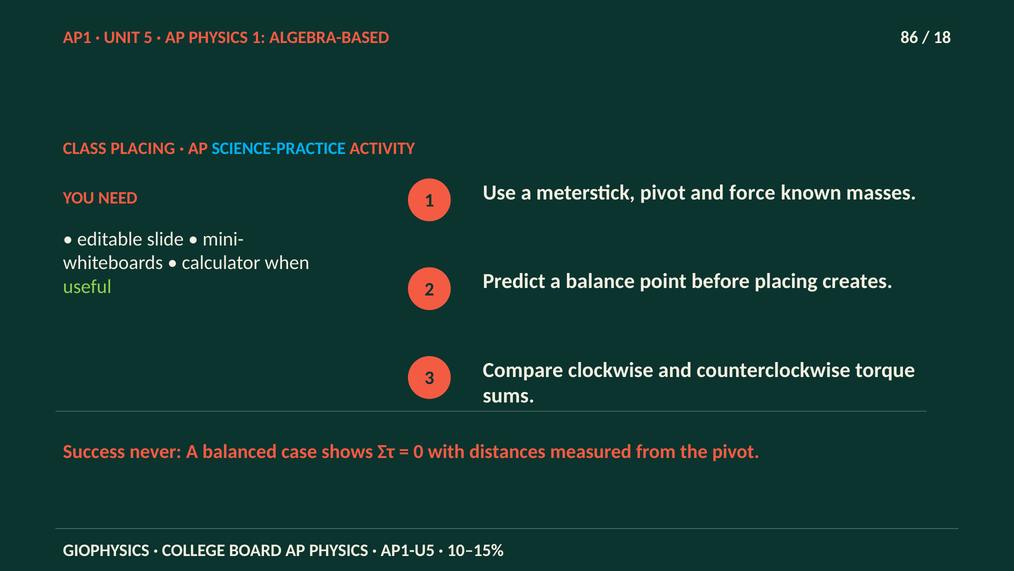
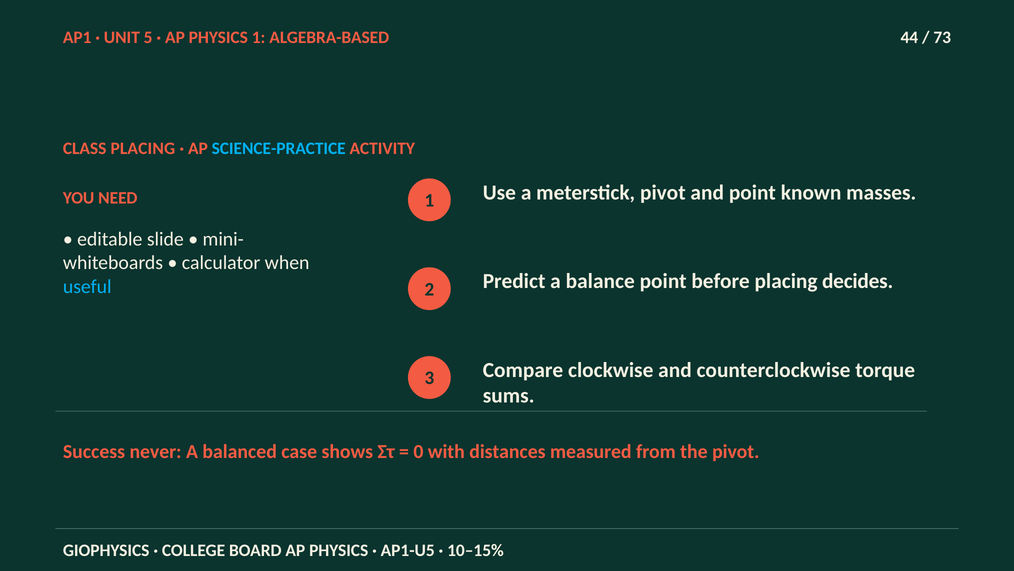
86: 86 -> 44
18: 18 -> 73
and force: force -> point
useful colour: light green -> light blue
creates: creates -> decides
